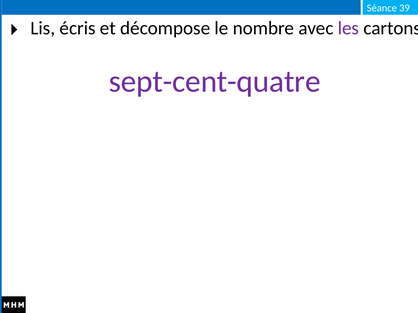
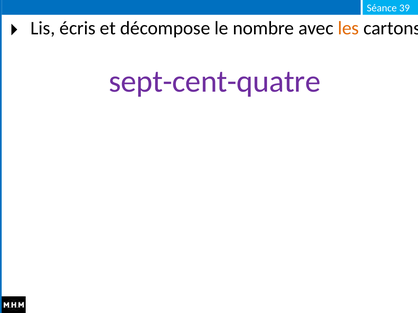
les colour: purple -> orange
